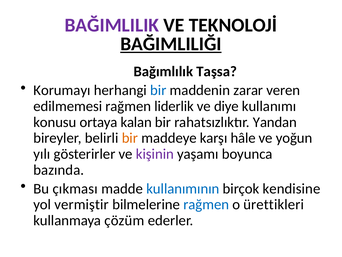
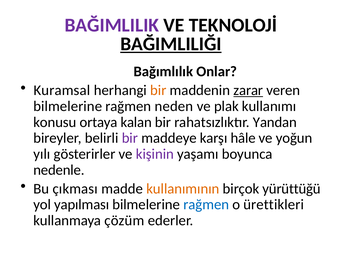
Taşsa: Taşsa -> Onlar
Korumayı: Korumayı -> Kuramsal
bir at (158, 90) colour: blue -> orange
zarar underline: none -> present
edilmemesi at (68, 106): edilmemesi -> bilmelerine
liderlik: liderlik -> neden
diye: diye -> plak
bir at (130, 138) colour: orange -> purple
bazında: bazında -> nedenle
kullanımının colour: blue -> orange
kendisine: kendisine -> yürüttüğü
vermiştir: vermiştir -> yapılması
